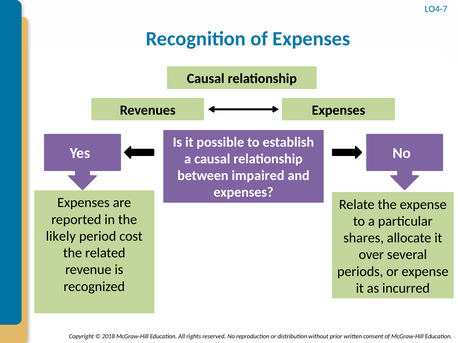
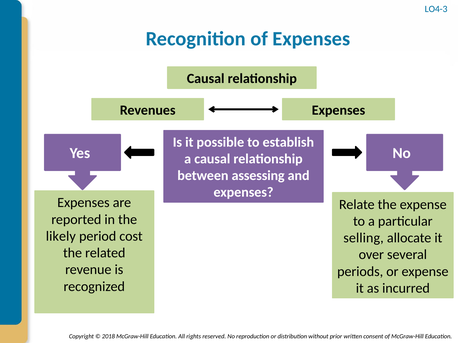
LO4-7: LO4-7 -> LO4-3
impaired: impaired -> assessing
shares: shares -> selling
